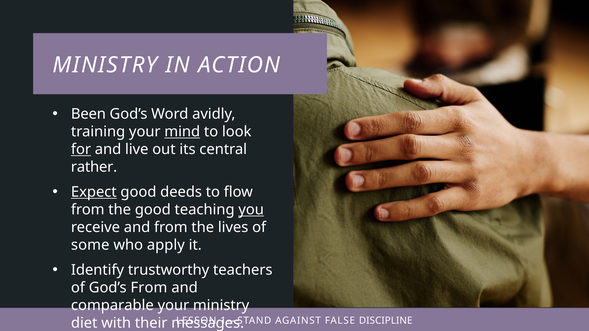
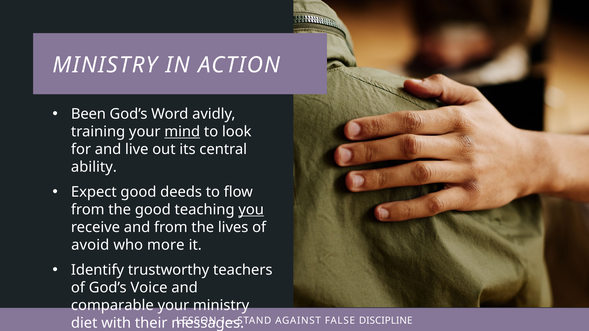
for underline: present -> none
rather: rather -> ability
Expect underline: present -> none
some: some -> avoid
apply: apply -> more
God’s From: From -> Voice
